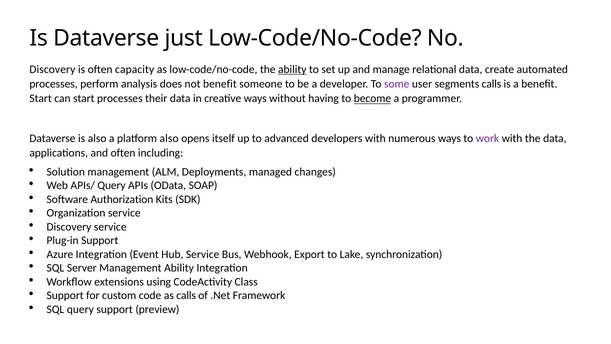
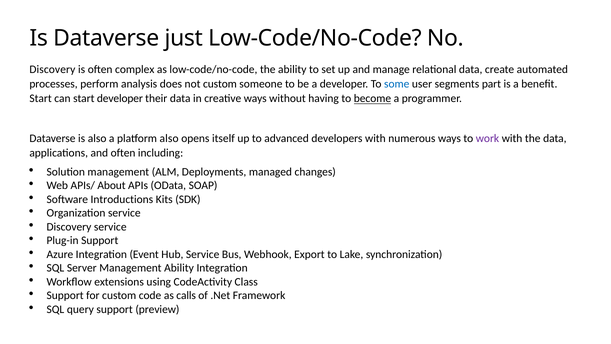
capacity: capacity -> complex
ability at (292, 69) underline: present -> none
not benefit: benefit -> custom
some colour: purple -> blue
segments calls: calls -> part
start processes: processes -> developer
APIs/ Query: Query -> About
Authorization: Authorization -> Introductions
